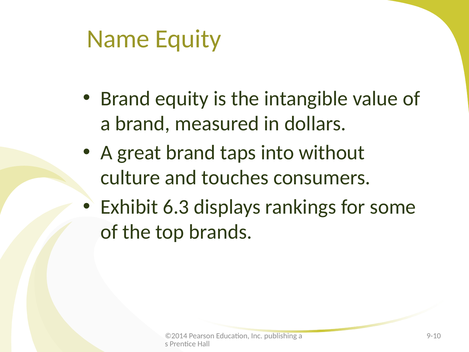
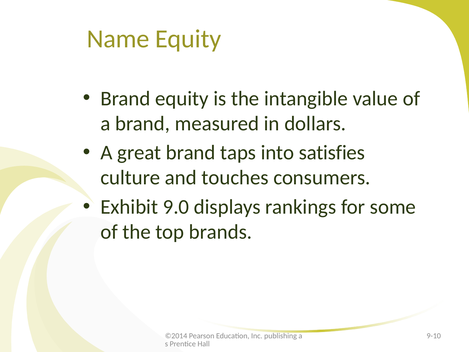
without: without -> satisfies
6.3: 6.3 -> 9.0
